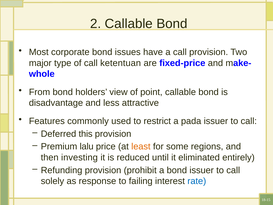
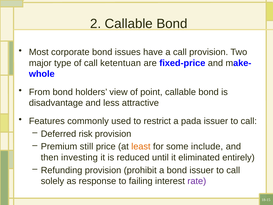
this: this -> risk
lalu: lalu -> still
regions: regions -> include
rate colour: blue -> purple
